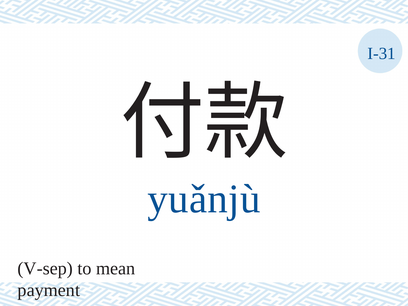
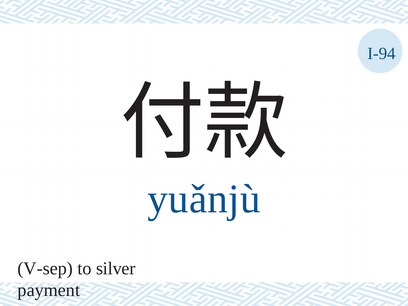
I-31: I-31 -> I-94
mean: mean -> silver
